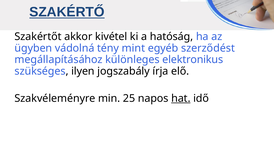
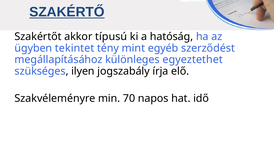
kivétel: kivétel -> típusú
vádolná: vádolná -> tekintet
elektronikus: elektronikus -> egyeztethet
25: 25 -> 70
hat underline: present -> none
